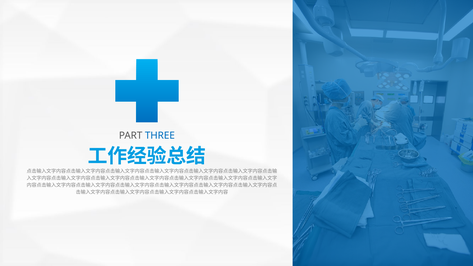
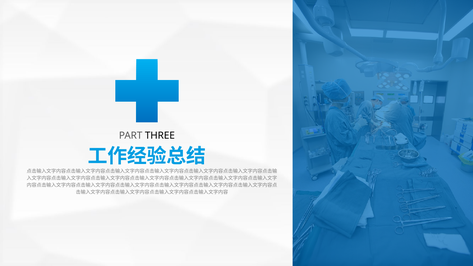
THREE colour: blue -> black
